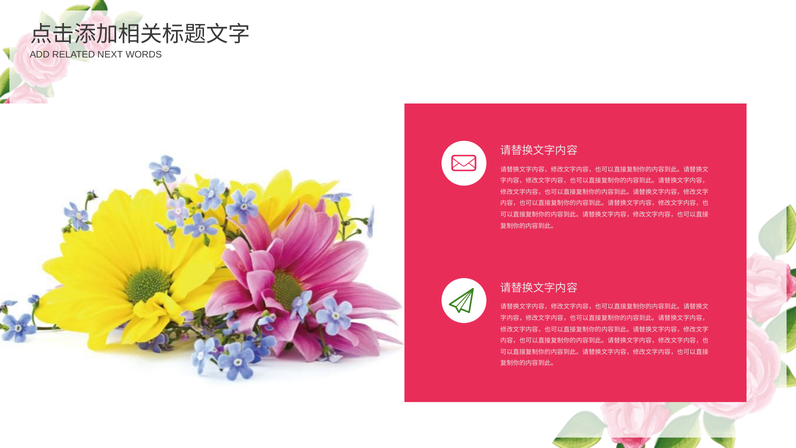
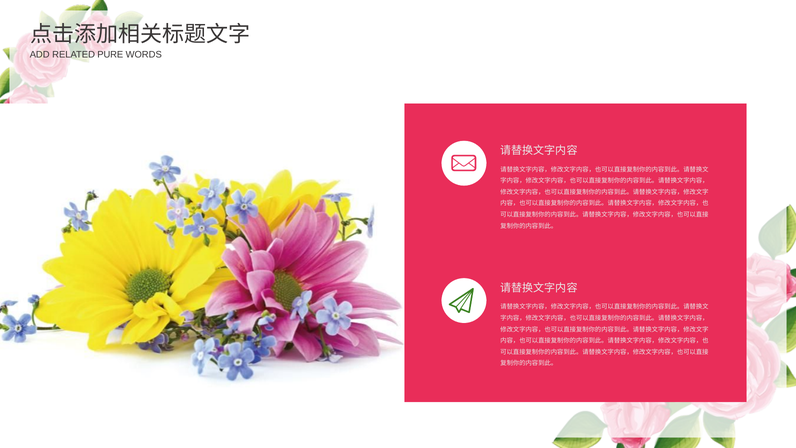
NEXT: NEXT -> PURE
